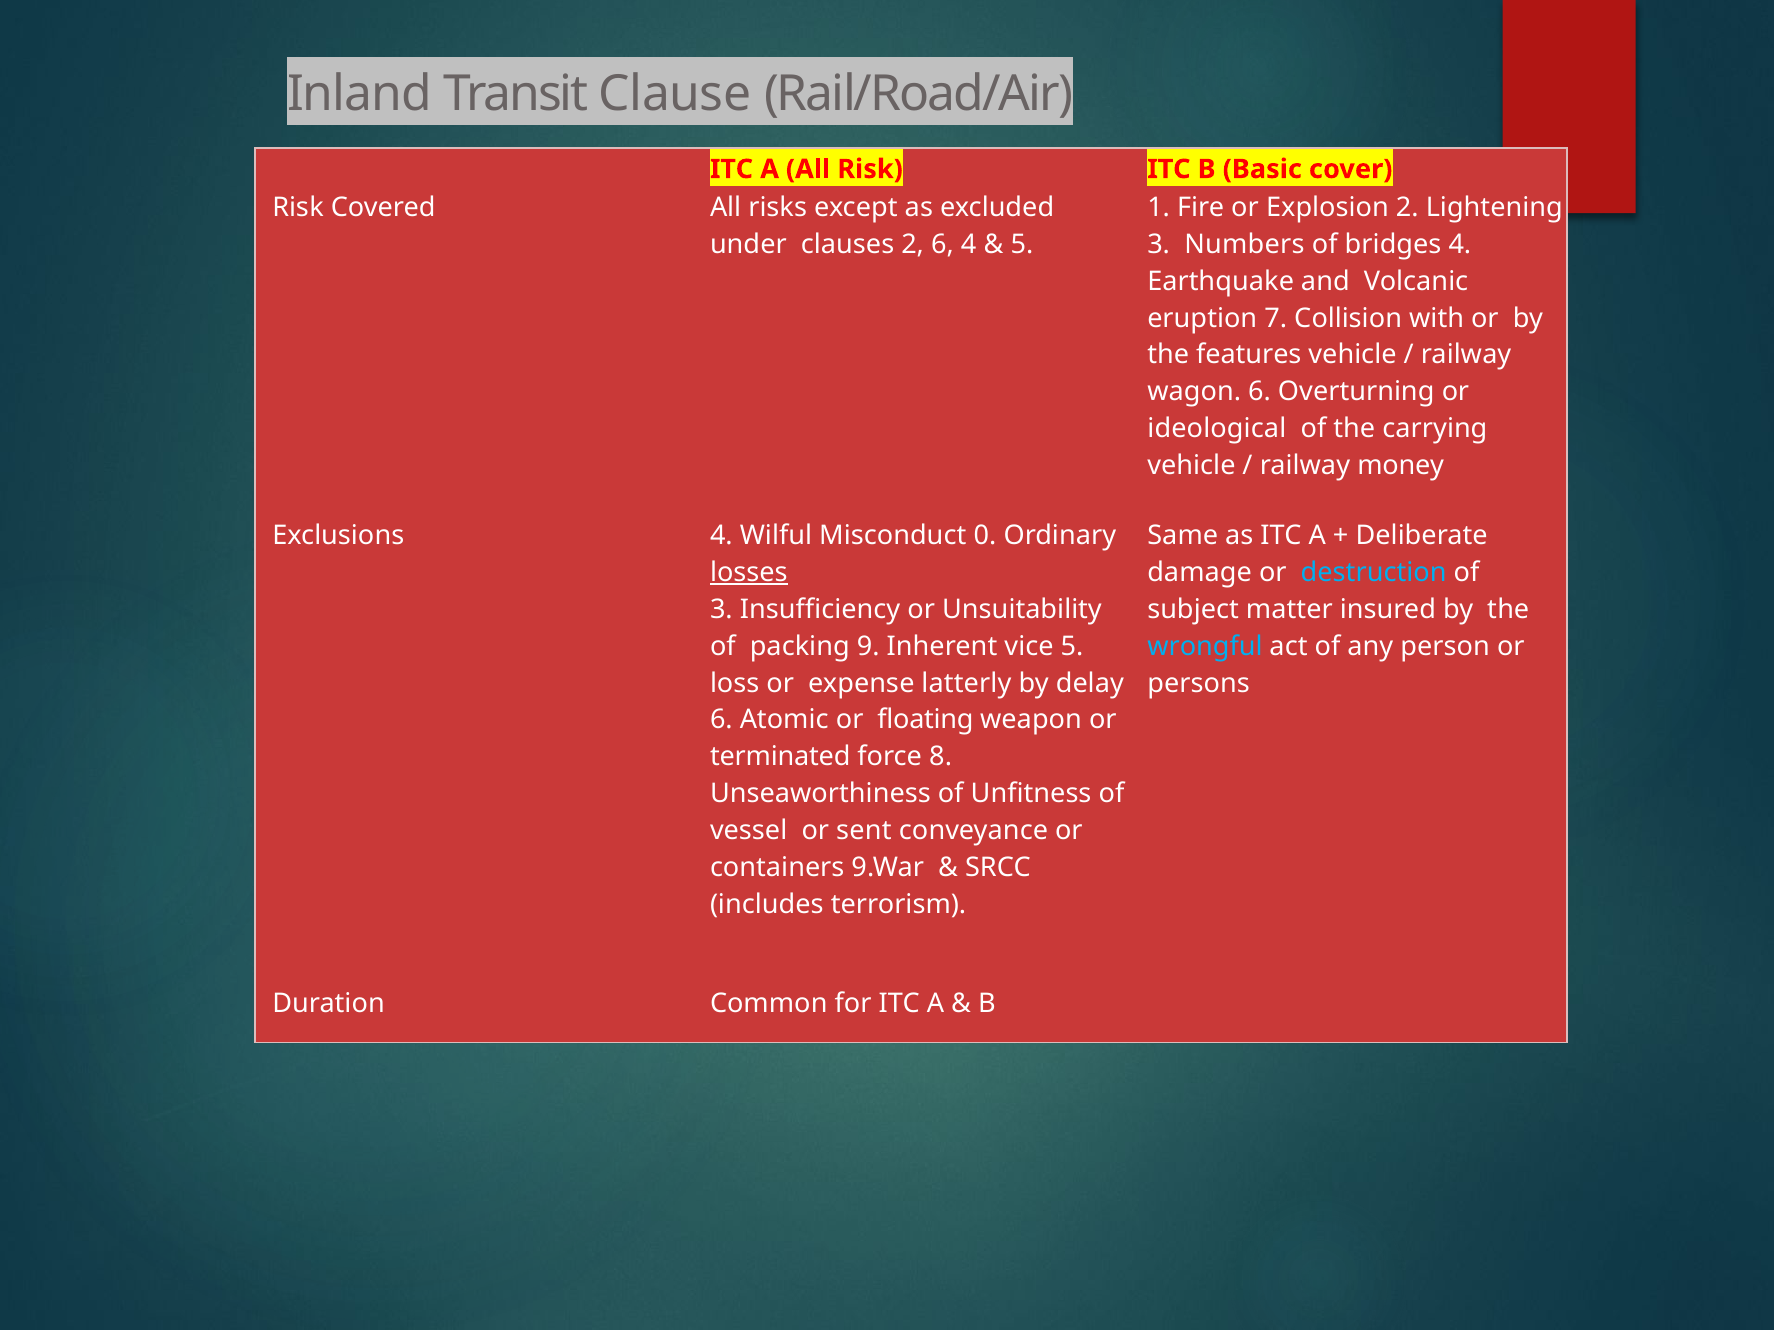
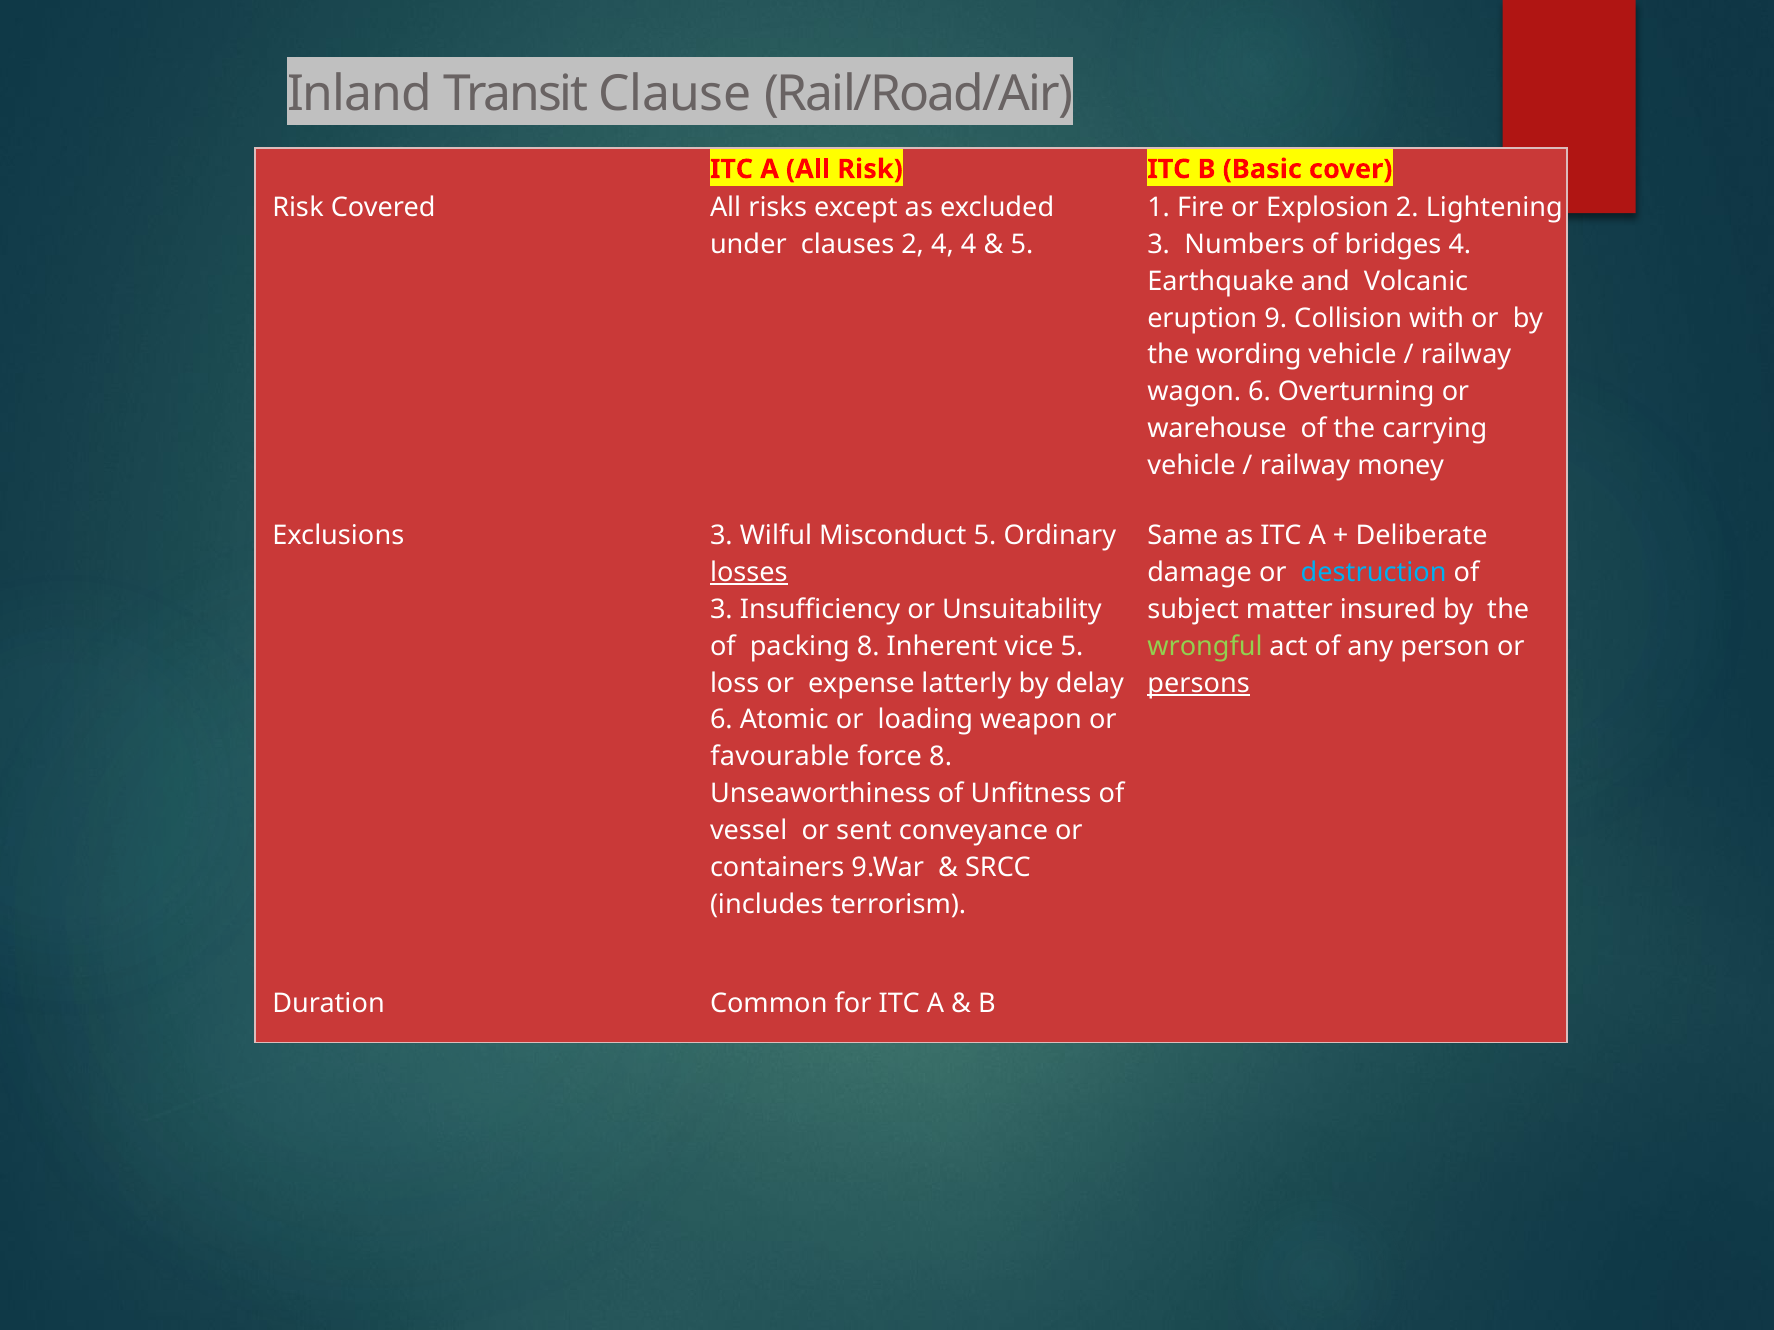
2 6: 6 -> 4
7: 7 -> 9
features: features -> wording
ideological: ideological -> warehouse
Exclusions 4: 4 -> 3
Misconduct 0: 0 -> 5
packing 9: 9 -> 8
wrongful colour: light blue -> light green
persons underline: none -> present
floating: floating -> loading
terminated: terminated -> favourable
